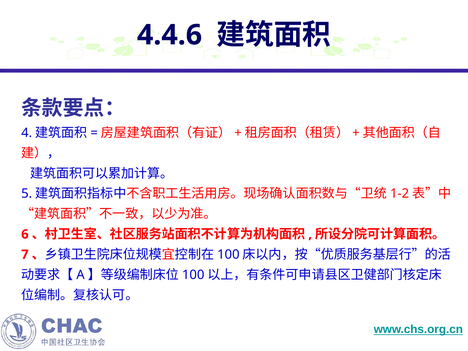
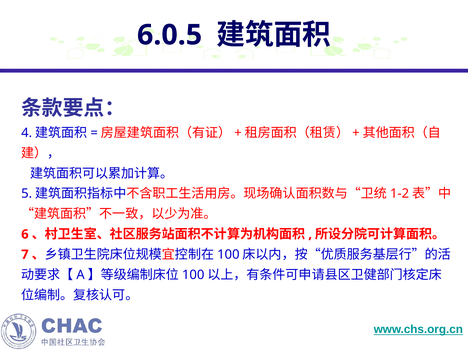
4.4.6: 4.4.6 -> 6.0.5
